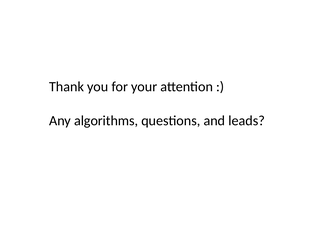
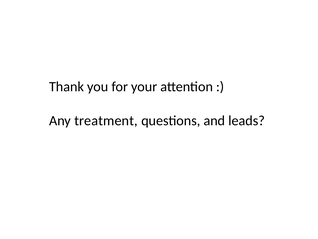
algorithms: algorithms -> treatment
